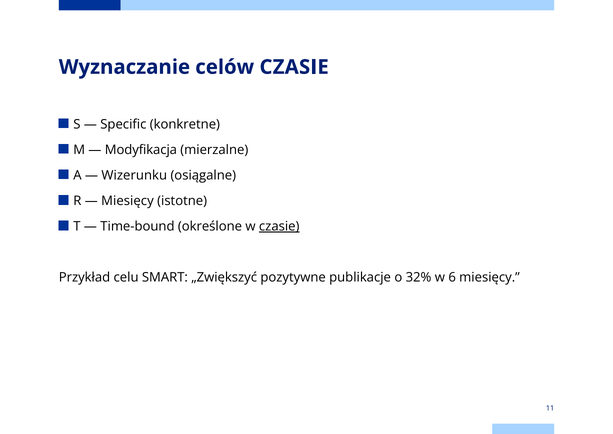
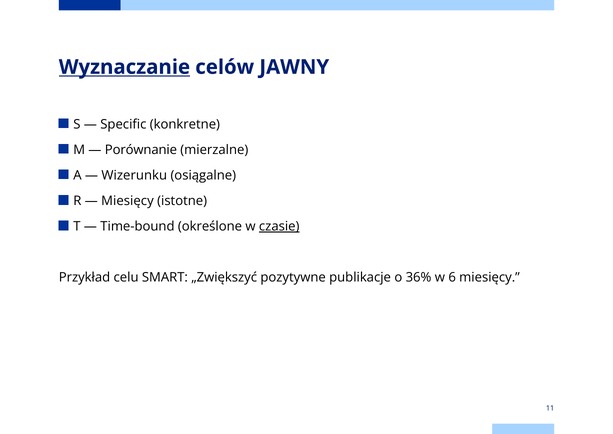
Wyznaczanie underline: none -> present
celów CZASIE: CZASIE -> JAWNY
Modyfikacja: Modyfikacja -> Porównanie
32%: 32% -> 36%
